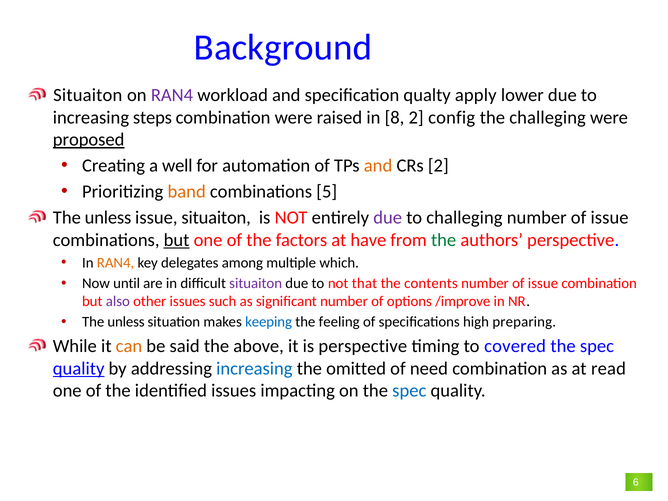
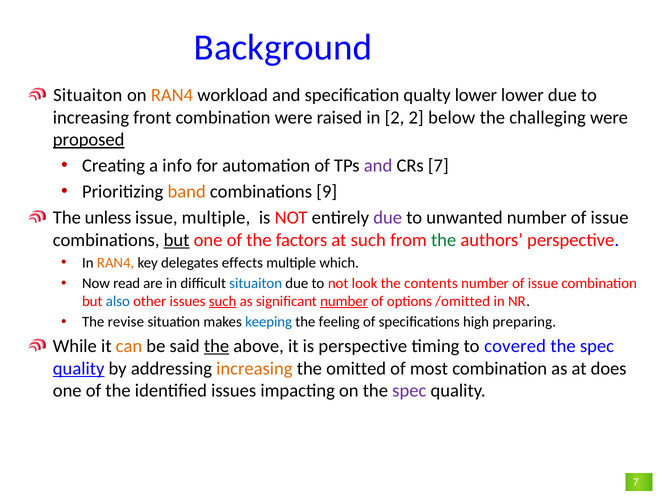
RAN4 at (172, 95) colour: purple -> orange
qualty apply: apply -> lower
steps: steps -> front
in 8: 8 -> 2
config: config -> below
well: well -> info
and at (378, 166) colour: orange -> purple
CRs 2: 2 -> 7
5: 5 -> 9
issue situaiton: situaiton -> multiple
to challeging: challeging -> unwanted
at have: have -> such
among: among -> effects
until: until -> read
situaiton at (256, 284) colour: purple -> blue
that: that -> look
also colour: purple -> blue
such at (223, 301) underline: none -> present
number at (344, 301) underline: none -> present
/improve: /improve -> /omitted
unless at (126, 322): unless -> revise
the at (217, 346) underline: none -> present
increasing at (254, 368) colour: blue -> orange
need: need -> most
read: read -> does
spec at (409, 391) colour: blue -> purple
6 at (636, 482): 6 -> 7
